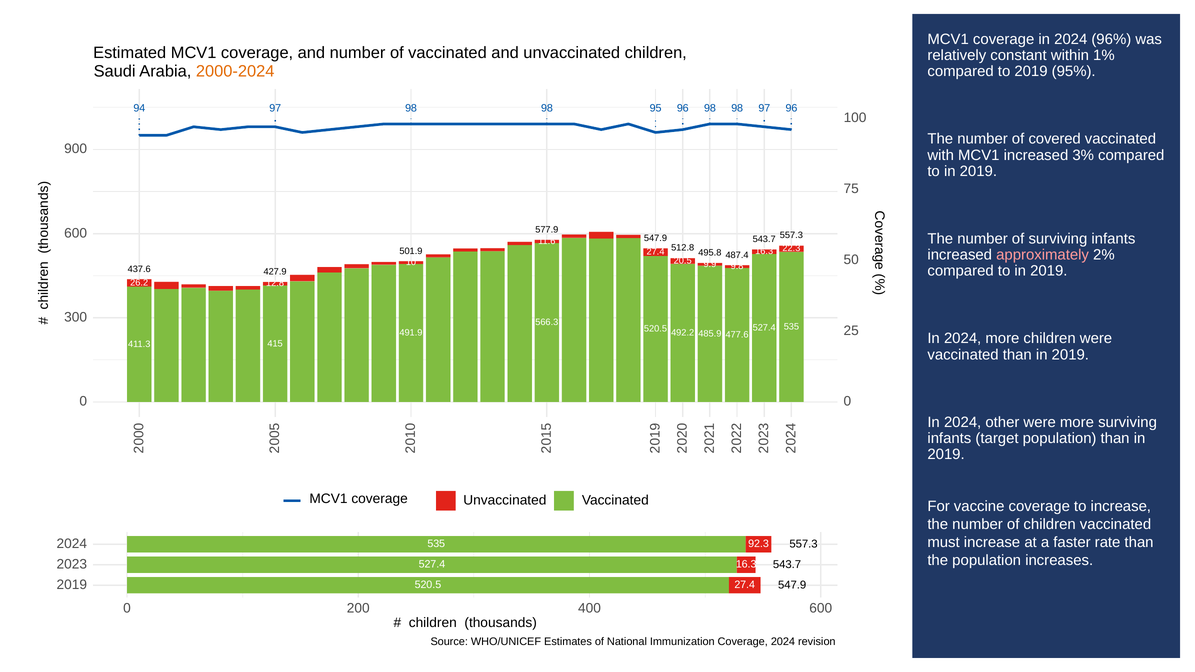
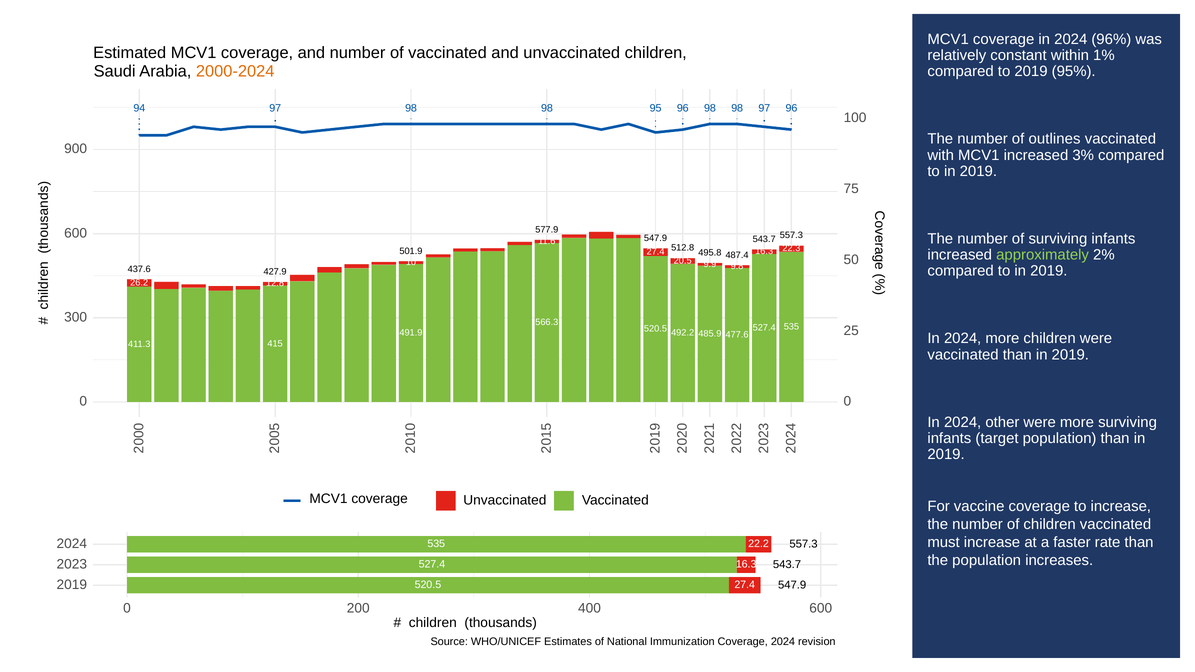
covered: covered -> outlines
approximately colour: pink -> light green
92.3: 92.3 -> 22.2
